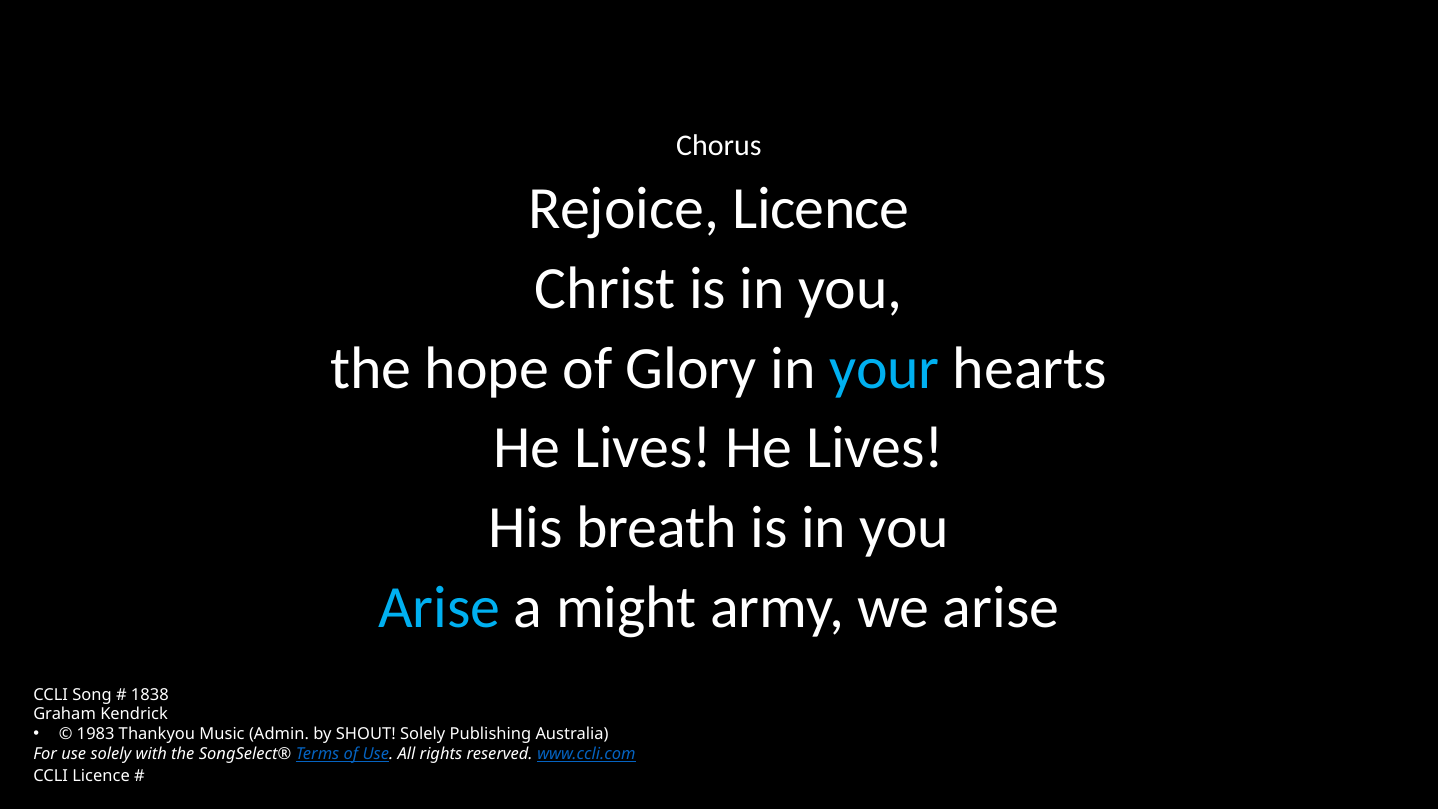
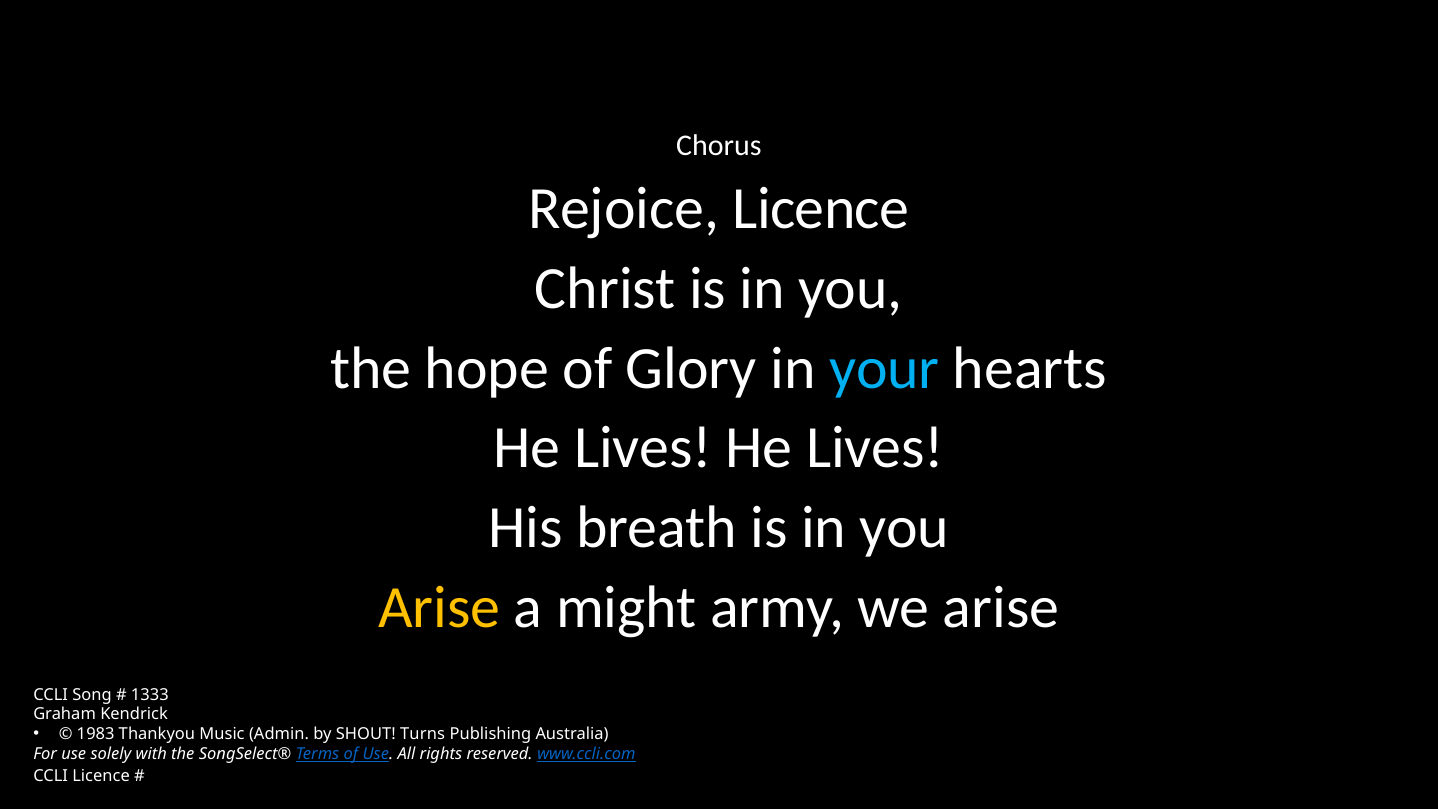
Arise at (439, 607) colour: light blue -> yellow
1838: 1838 -> 1333
SHOUT Solely: Solely -> Turns
